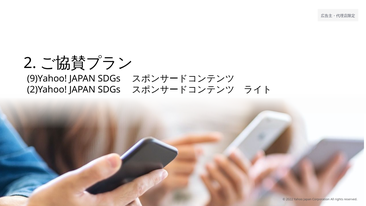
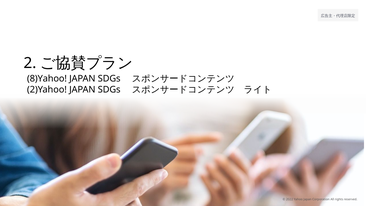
9)Yahoo: 9)Yahoo -> 8)Yahoo
